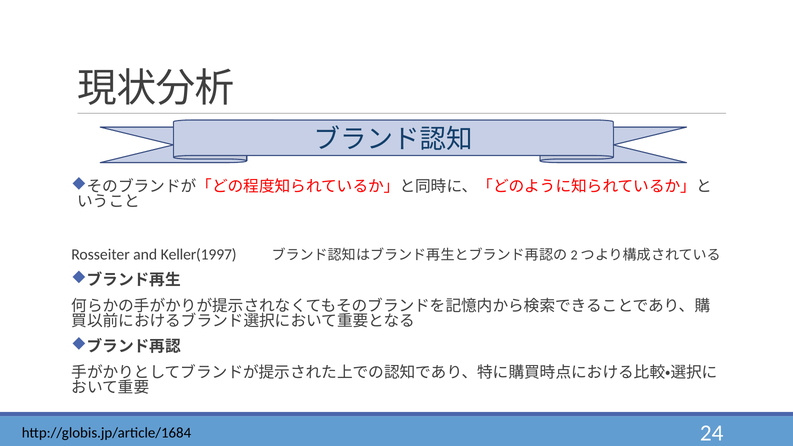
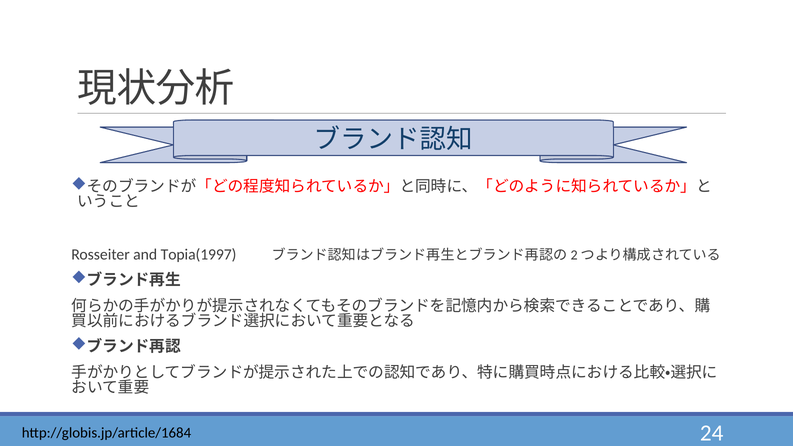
Keller(1997: Keller(1997 -> Topia(1997
